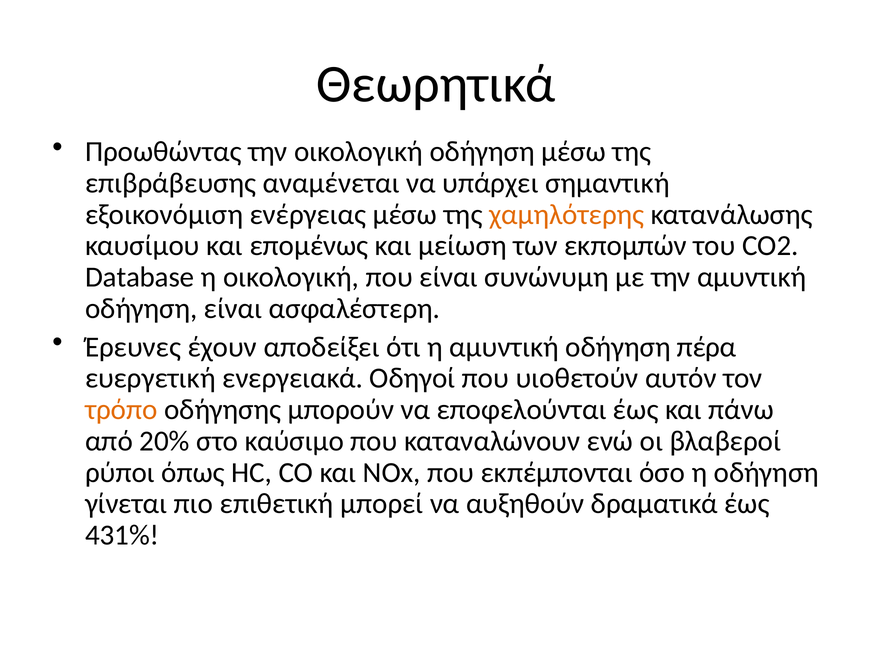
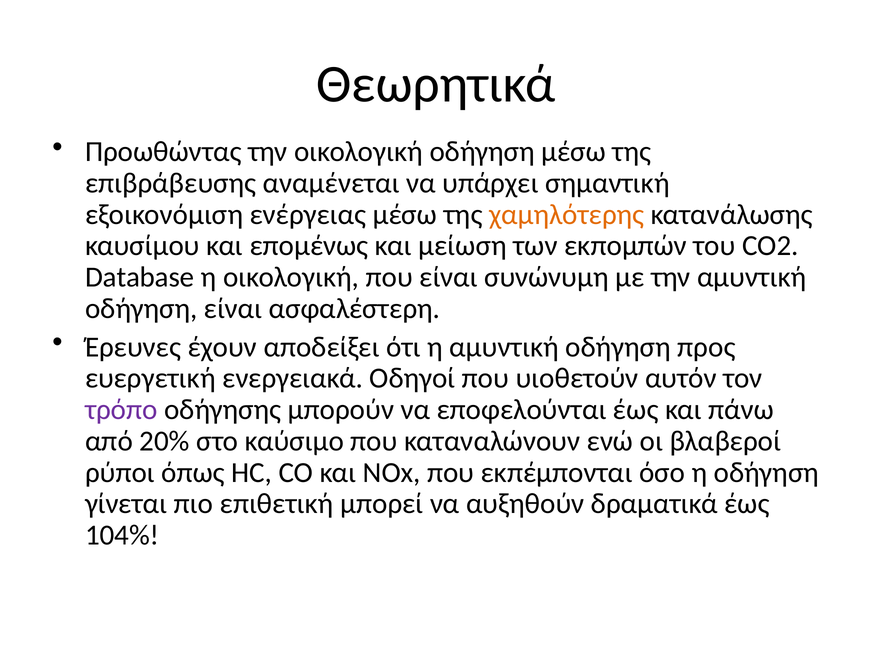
πέρα: πέρα -> προς
τρόπο colour: orange -> purple
431%: 431% -> 104%
